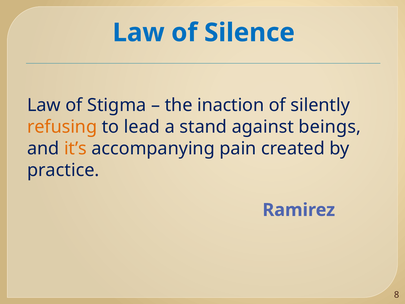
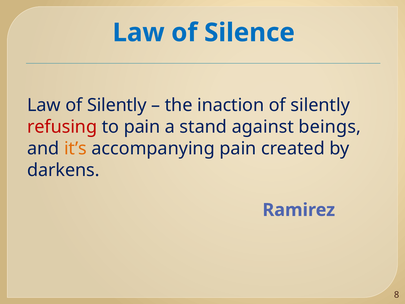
Law of Stigma: Stigma -> Silently
refusing colour: orange -> red
to lead: lead -> pain
practice: practice -> darkens
